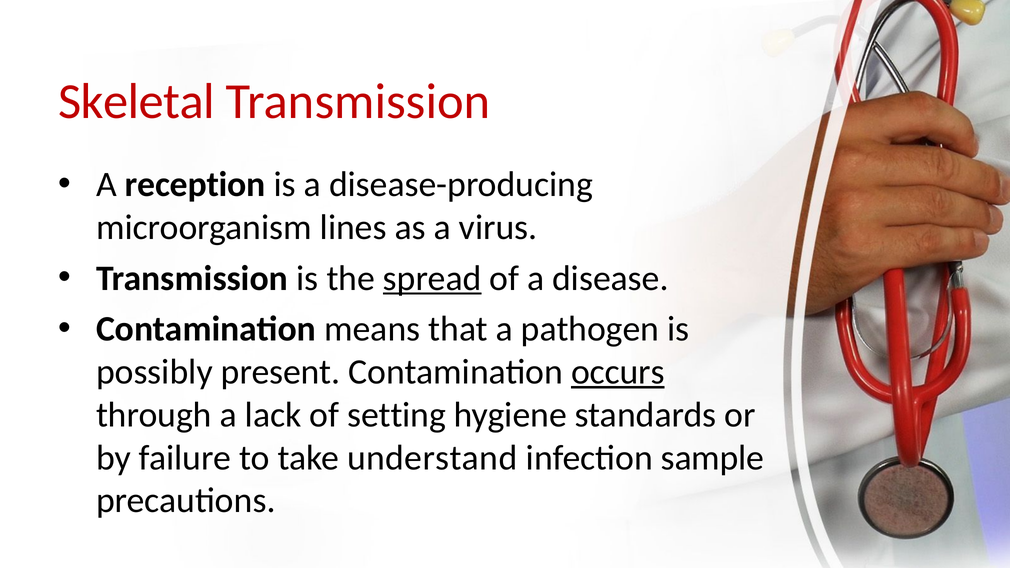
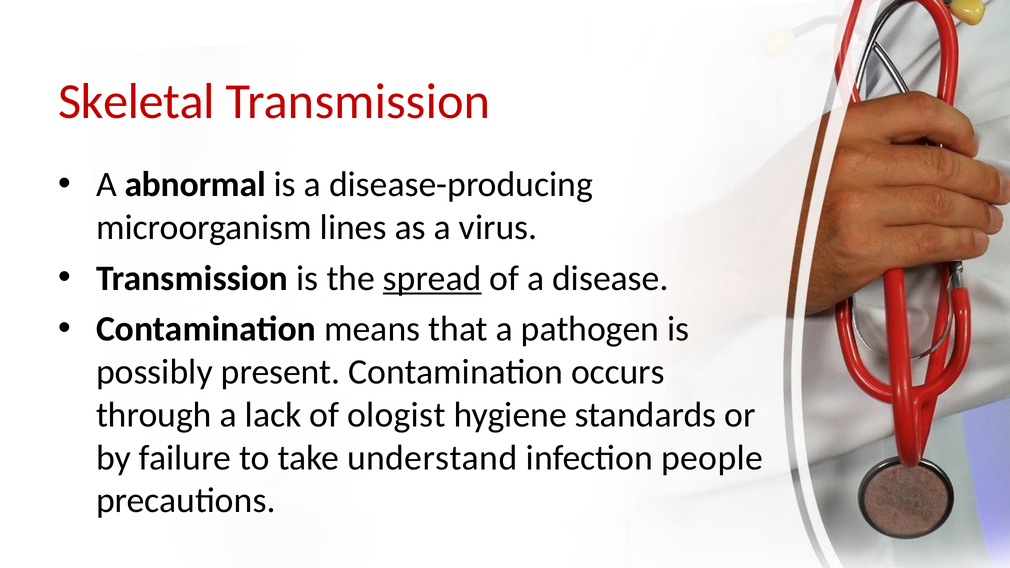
reception: reception -> abnormal
occurs underline: present -> none
setting: setting -> ologist
sample: sample -> people
